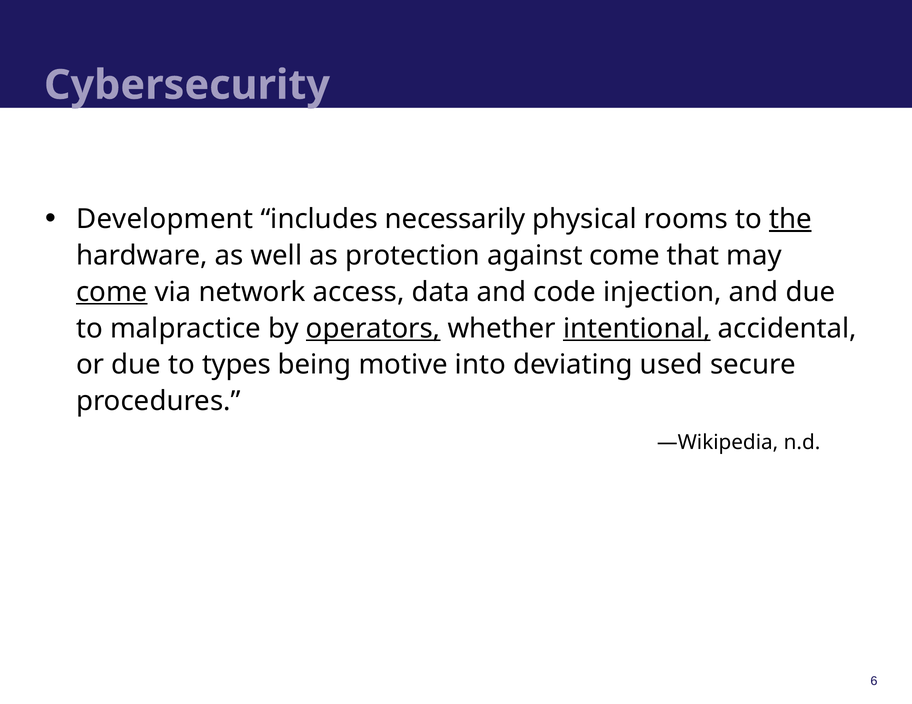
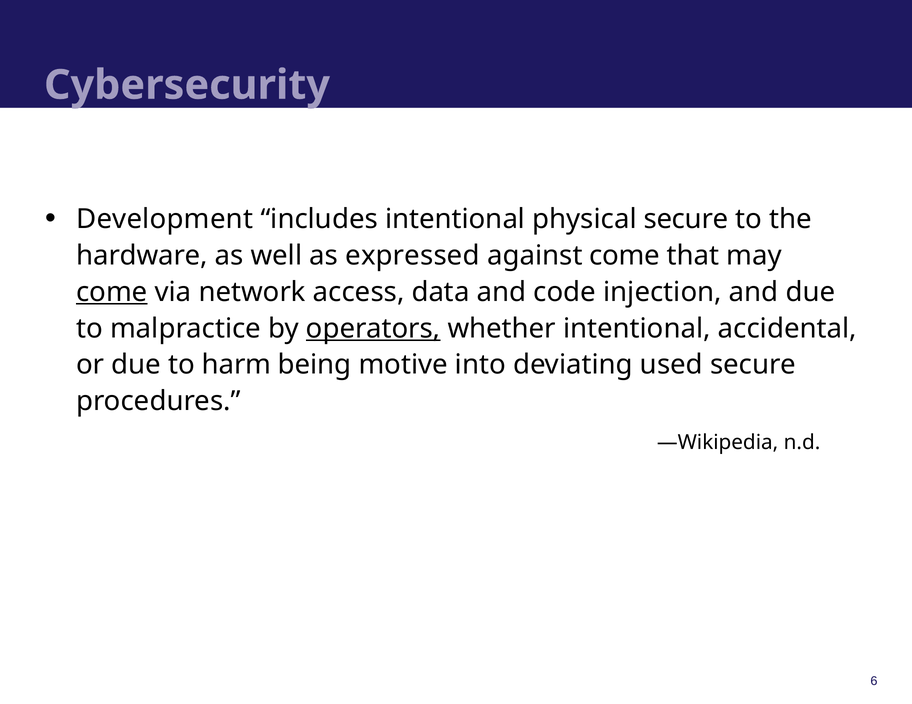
includes necessarily: necessarily -> intentional
physical rooms: rooms -> secure
the underline: present -> none
protection: protection -> expressed
intentional at (637, 329) underline: present -> none
types: types -> harm
